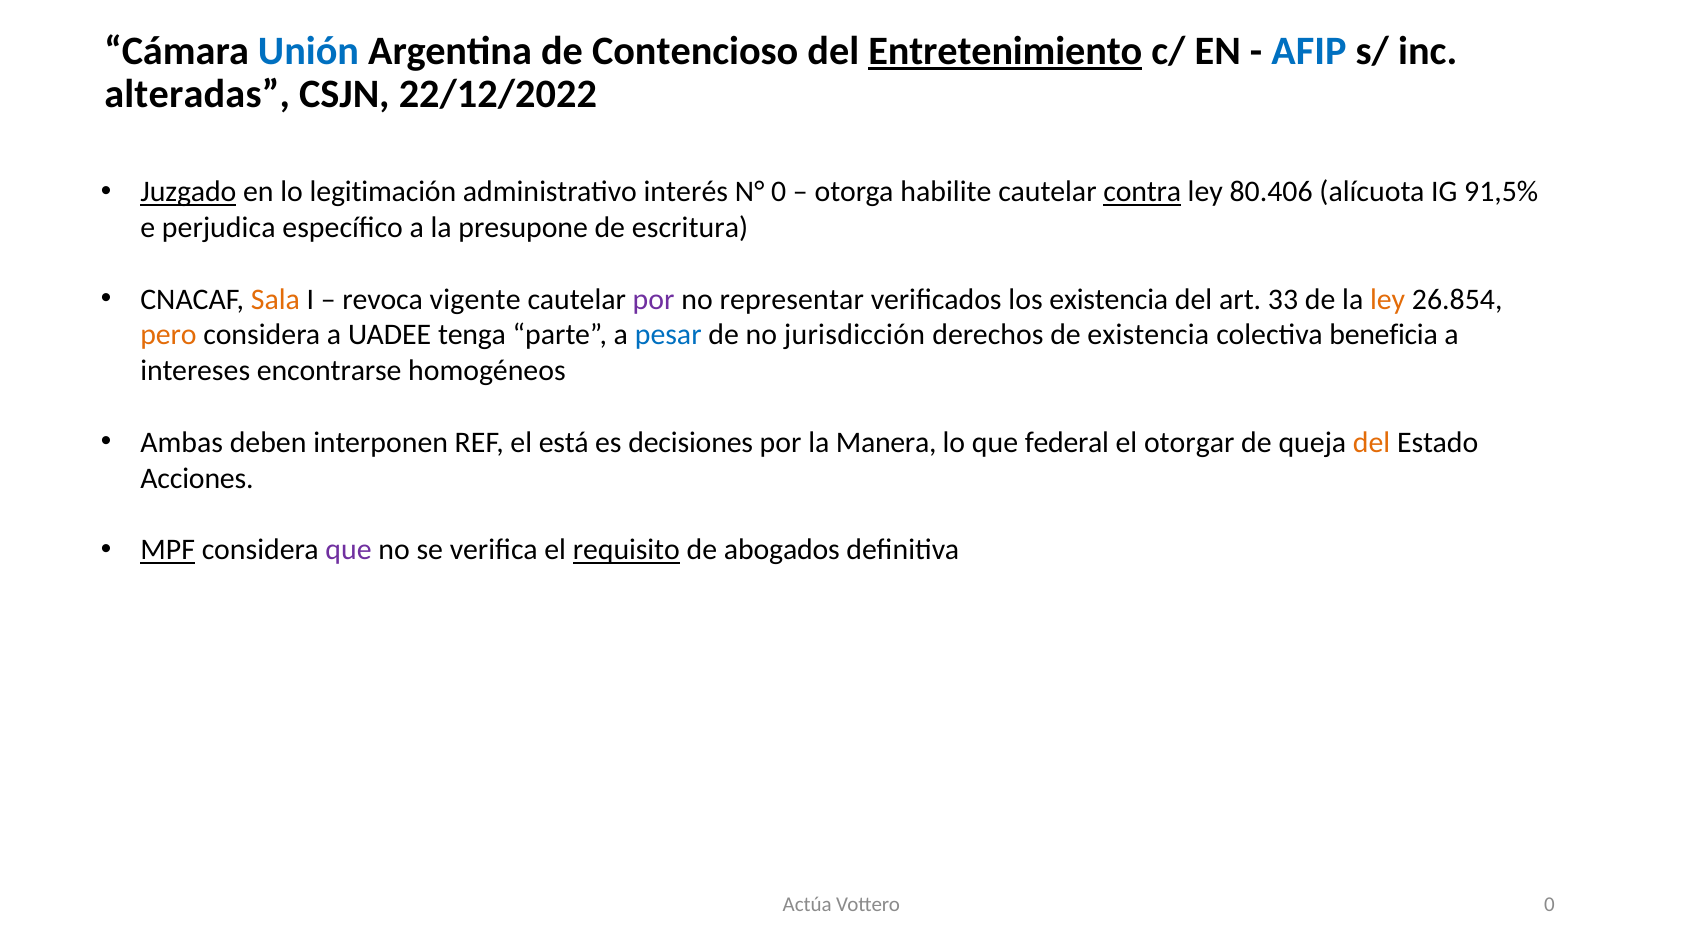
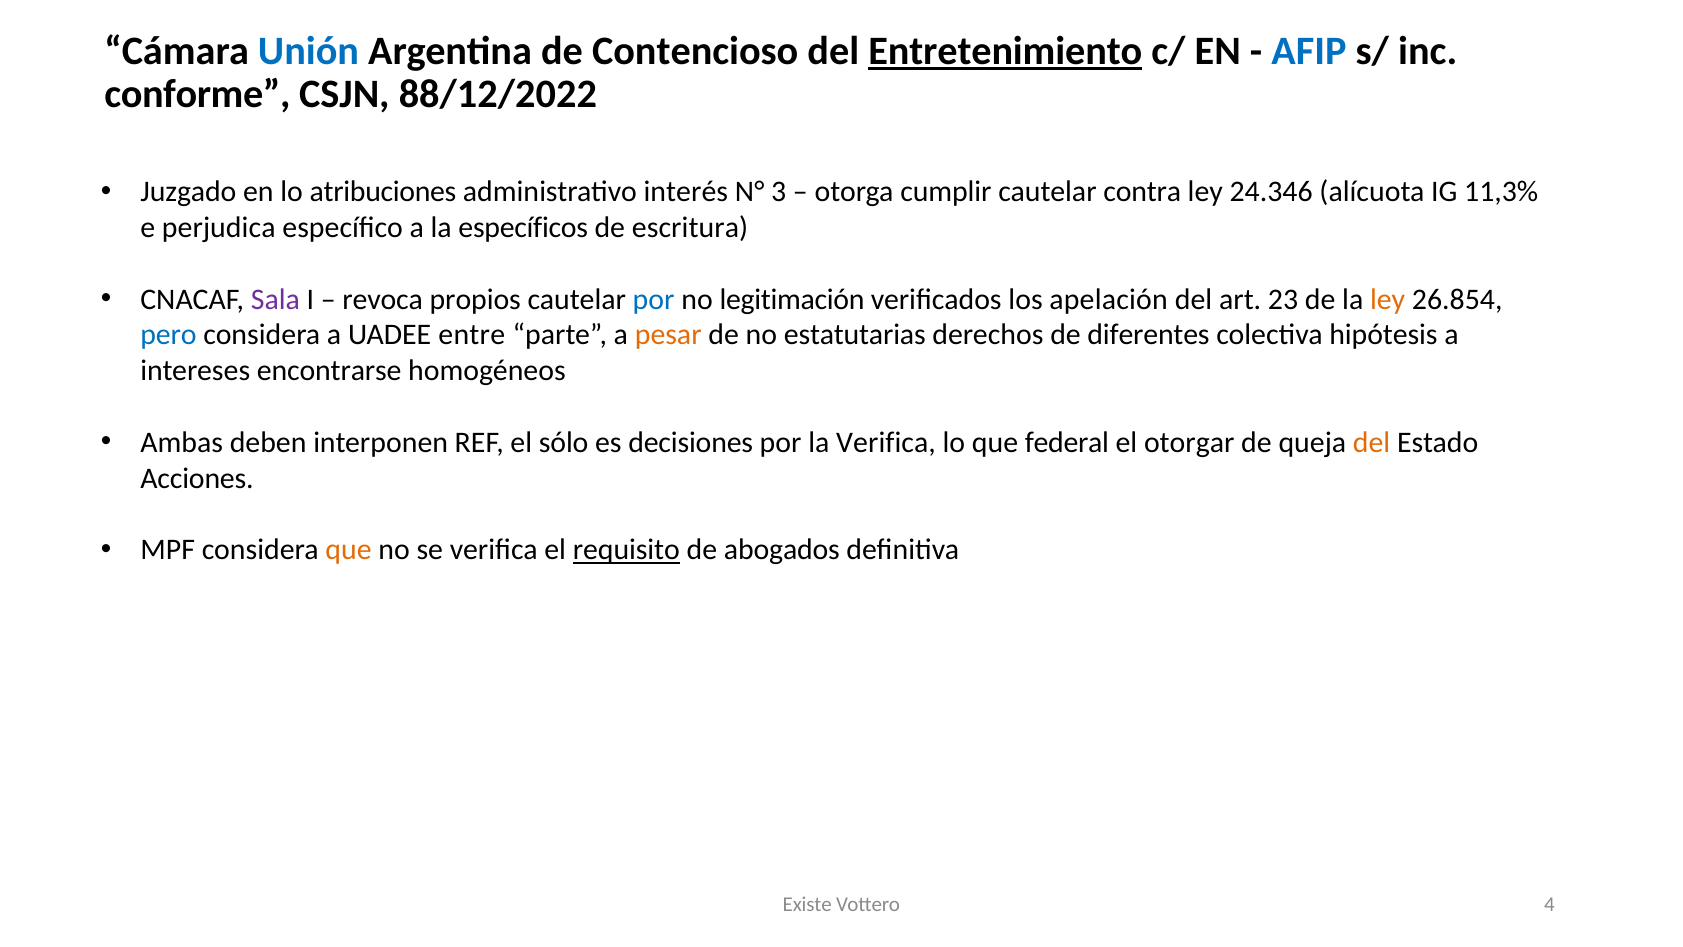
alteradas: alteradas -> conforme
22/12/2022: 22/12/2022 -> 88/12/2022
Juzgado underline: present -> none
legitimación: legitimación -> atribuciones
N° 0: 0 -> 3
habilite: habilite -> cumplir
contra underline: present -> none
80.406: 80.406 -> 24.346
91,5%: 91,5% -> 11,3%
presupone: presupone -> específicos
Sala colour: orange -> purple
vigente: vigente -> propios
por at (654, 299) colour: purple -> blue
representar: representar -> legitimación
los existencia: existencia -> apelación
33: 33 -> 23
pero colour: orange -> blue
tenga: tenga -> entre
pesar colour: blue -> orange
jurisdicción: jurisdicción -> estatutarias
de existencia: existencia -> diferentes
beneficia: beneficia -> hipótesis
está: está -> sólo
la Manera: Manera -> Verifica
MPF underline: present -> none
que at (349, 550) colour: purple -> orange
Actúa: Actúa -> Existe
Vottero 0: 0 -> 4
